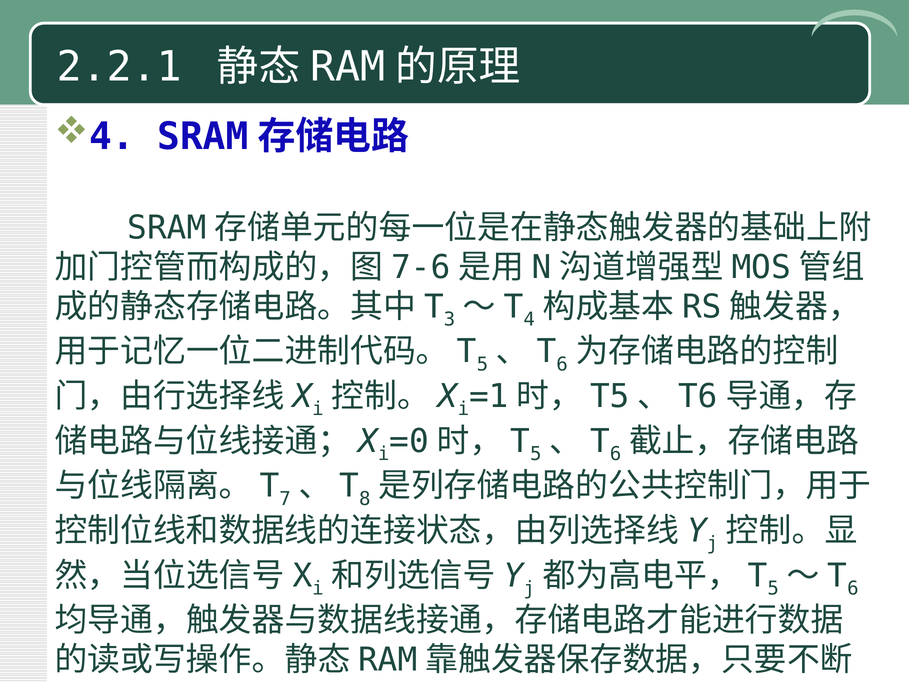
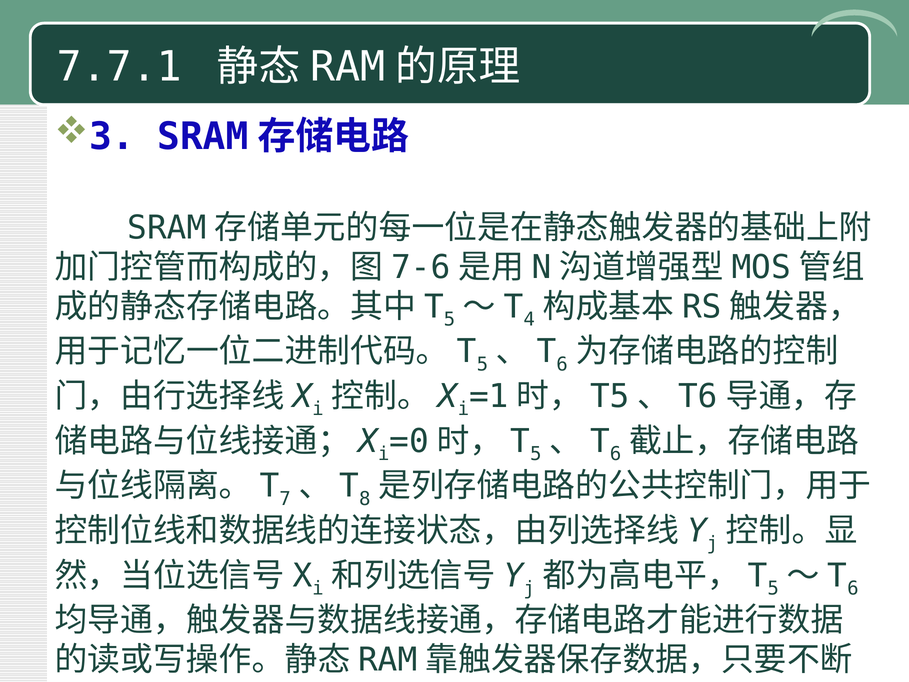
2.2.1: 2.2.1 -> 7.7.1
4 at (112, 137): 4 -> 3
3 at (449, 319): 3 -> 5
